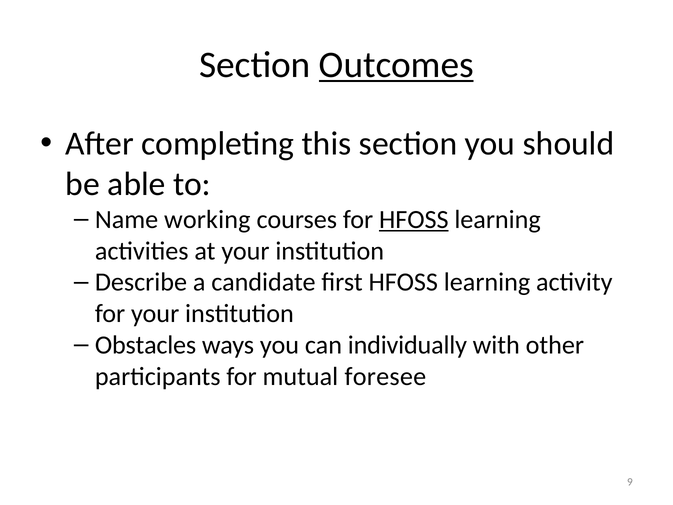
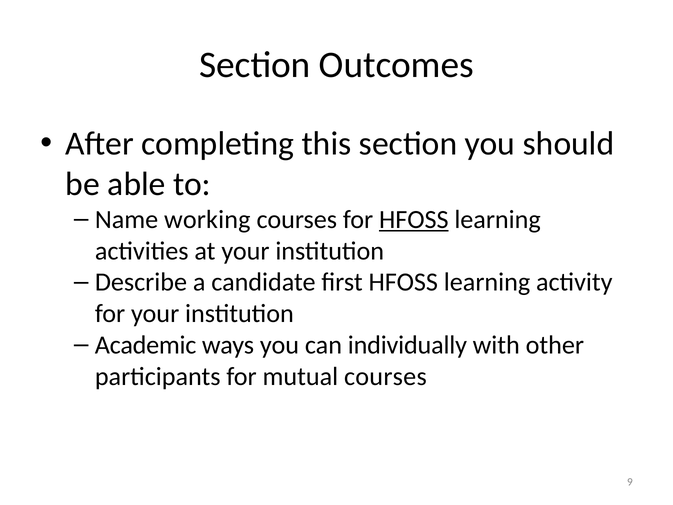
Outcomes underline: present -> none
Obstacles: Obstacles -> Academic
mutual foresee: foresee -> courses
